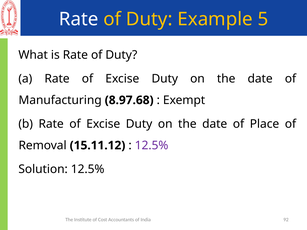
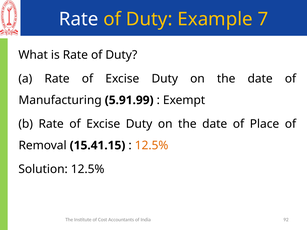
5: 5 -> 7
8.97.68: 8.97.68 -> 5.91.99
15.11.12: 15.11.12 -> 15.41.15
12.5% at (152, 146) colour: purple -> orange
